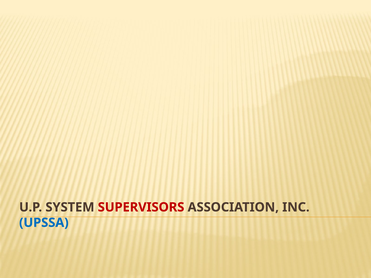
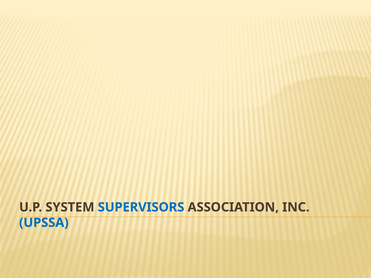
SUPERVISORS colour: red -> blue
